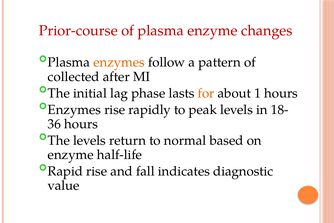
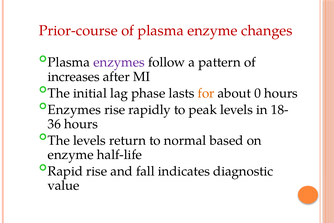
enzymes at (119, 62) colour: orange -> purple
collected: collected -> increases
1: 1 -> 0
